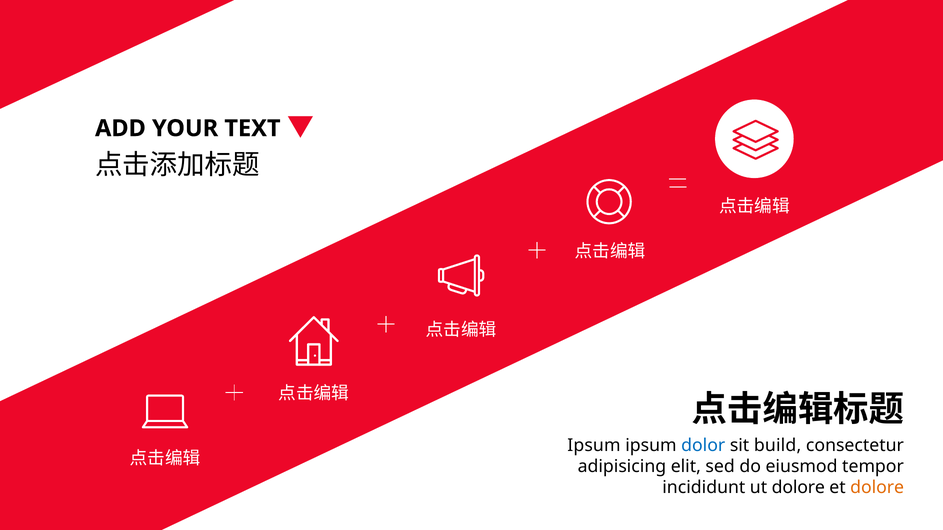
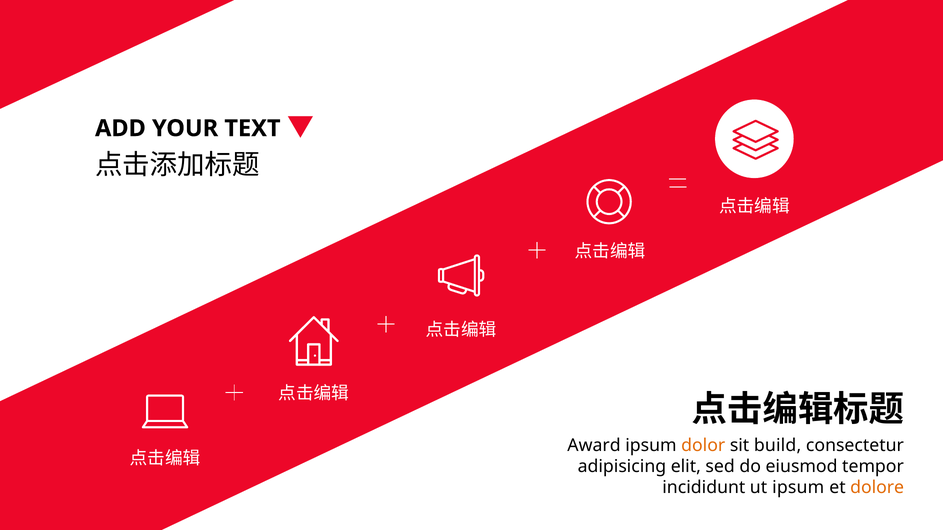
Ipsum at (594, 446): Ipsum -> Award
dolor colour: blue -> orange
ut dolore: dolore -> ipsum
